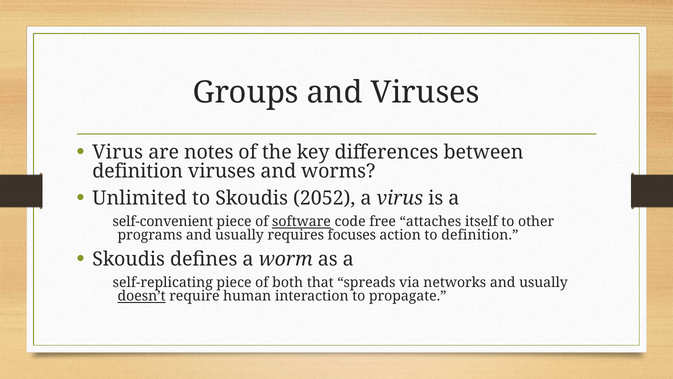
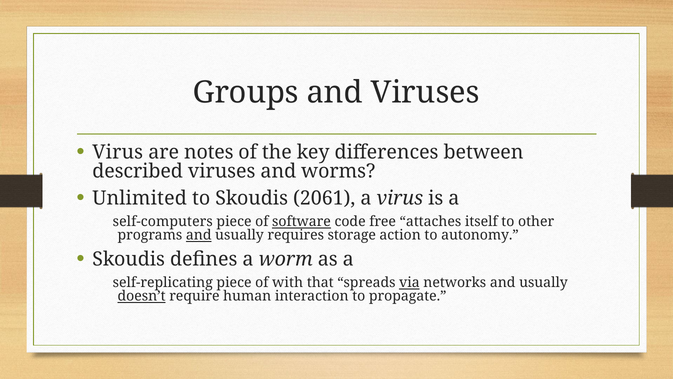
definition at (138, 171): definition -> described
2052: 2052 -> 2061
self-convenient: self-convenient -> self-computers
and at (199, 235) underline: none -> present
focuses: focuses -> storage
to definition: definition -> autonomy
both: both -> with
via underline: none -> present
